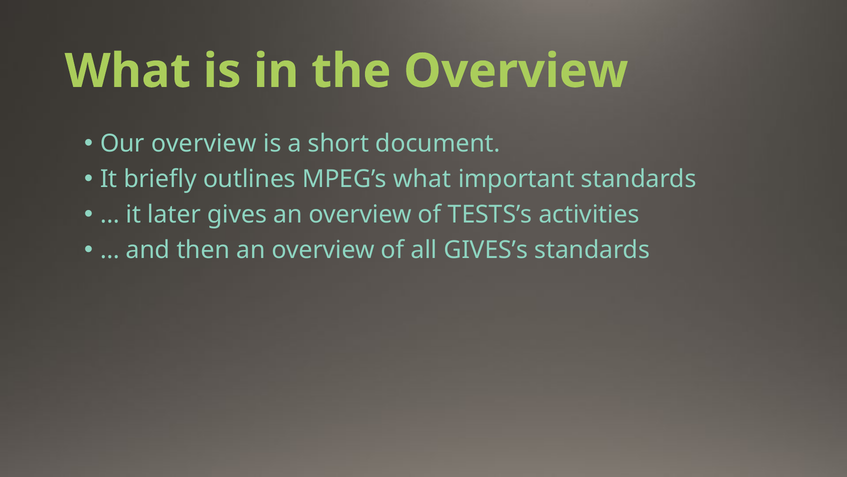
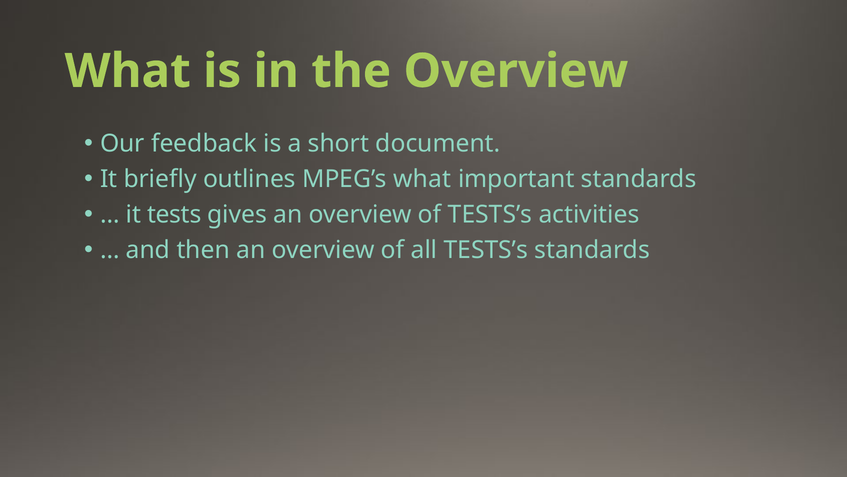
Our overview: overview -> feedback
later: later -> tests
all GIVES’s: GIVES’s -> TESTS’s
